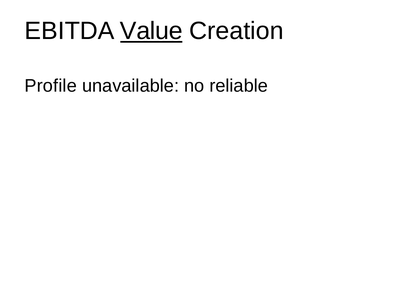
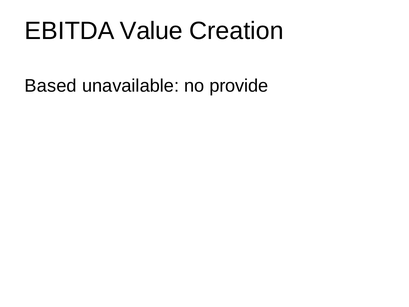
Value underline: present -> none
Profile: Profile -> Based
reliable: reliable -> provide
